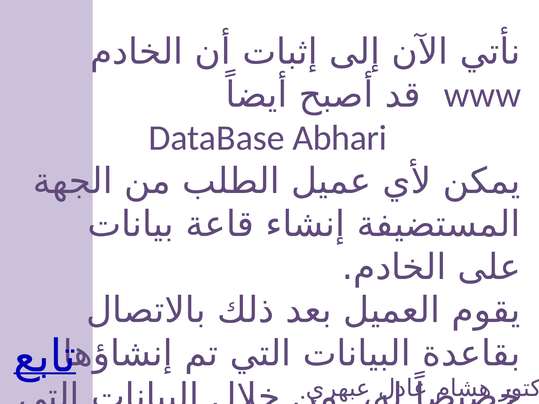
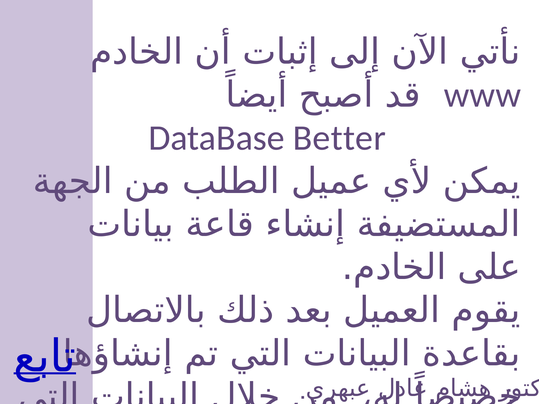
Abhari: Abhari -> Better
